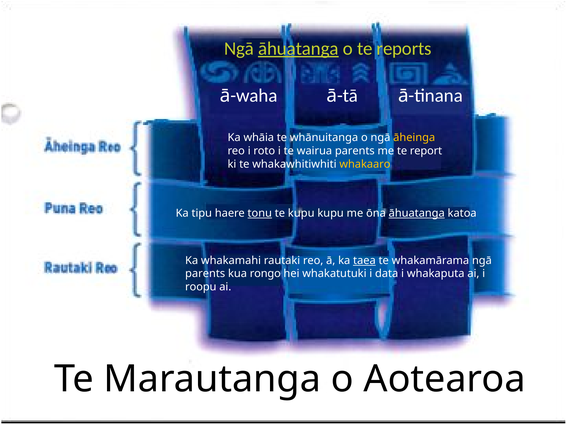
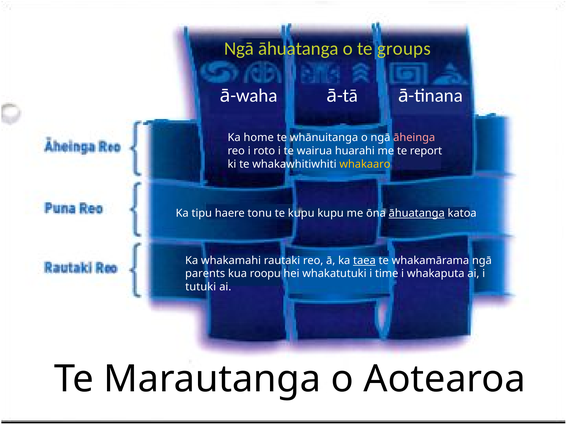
āhuatanga at (298, 49) underline: present -> none
reports: reports -> groups
whāia: whāia -> home
āheinga colour: yellow -> pink
wairua parents: parents -> huarahi
tonu underline: present -> none
rongo: rongo -> roopu
data: data -> time
roopu: roopu -> tutuki
